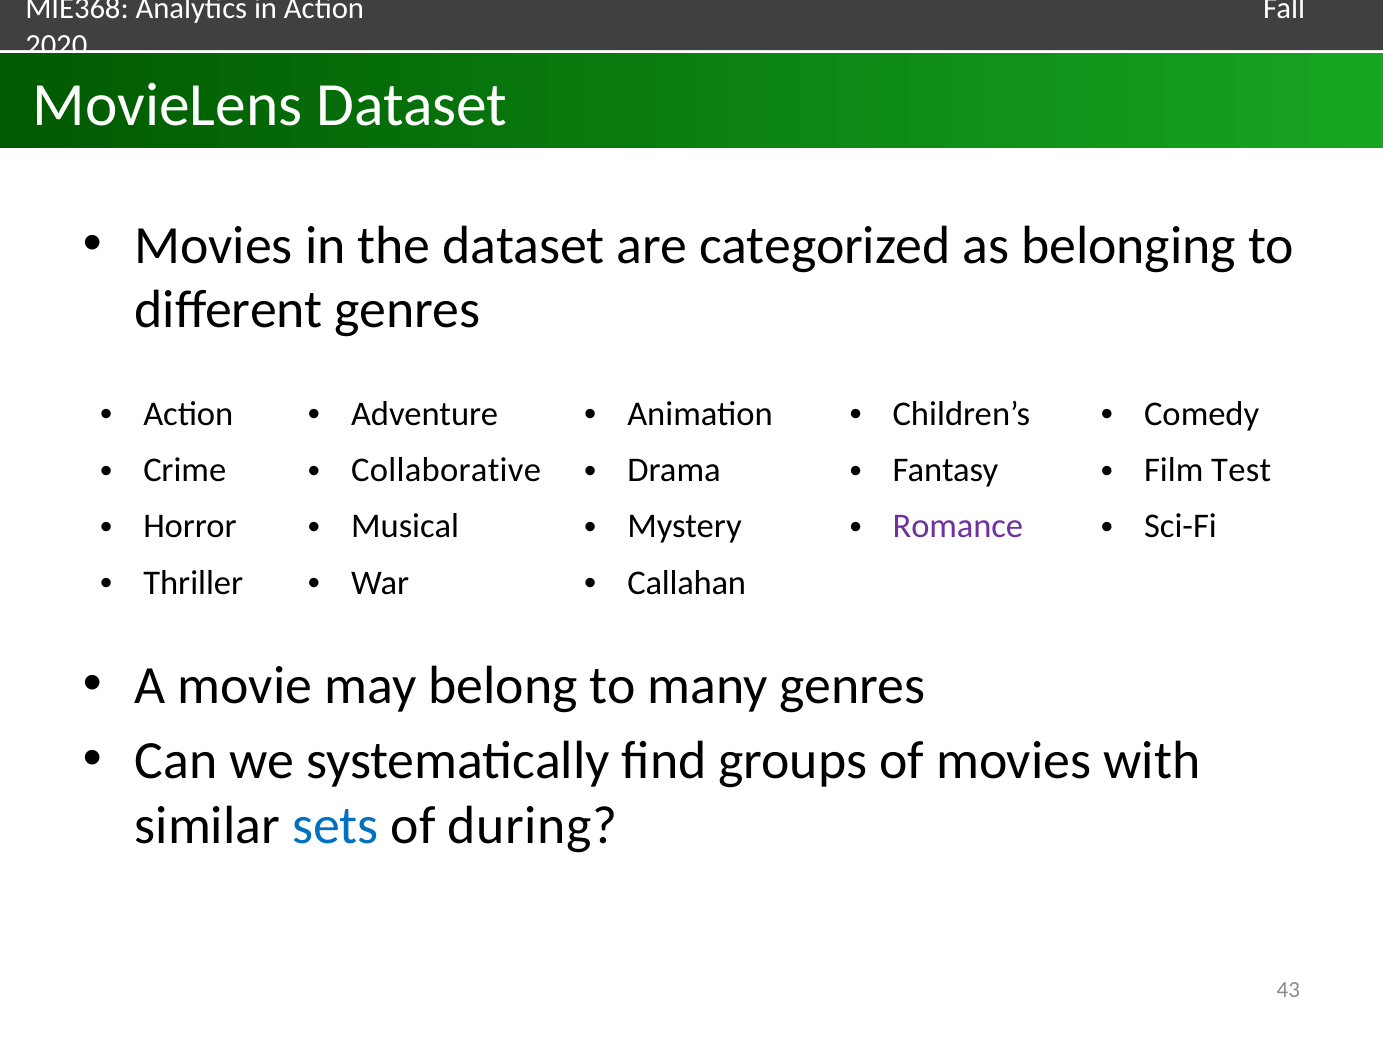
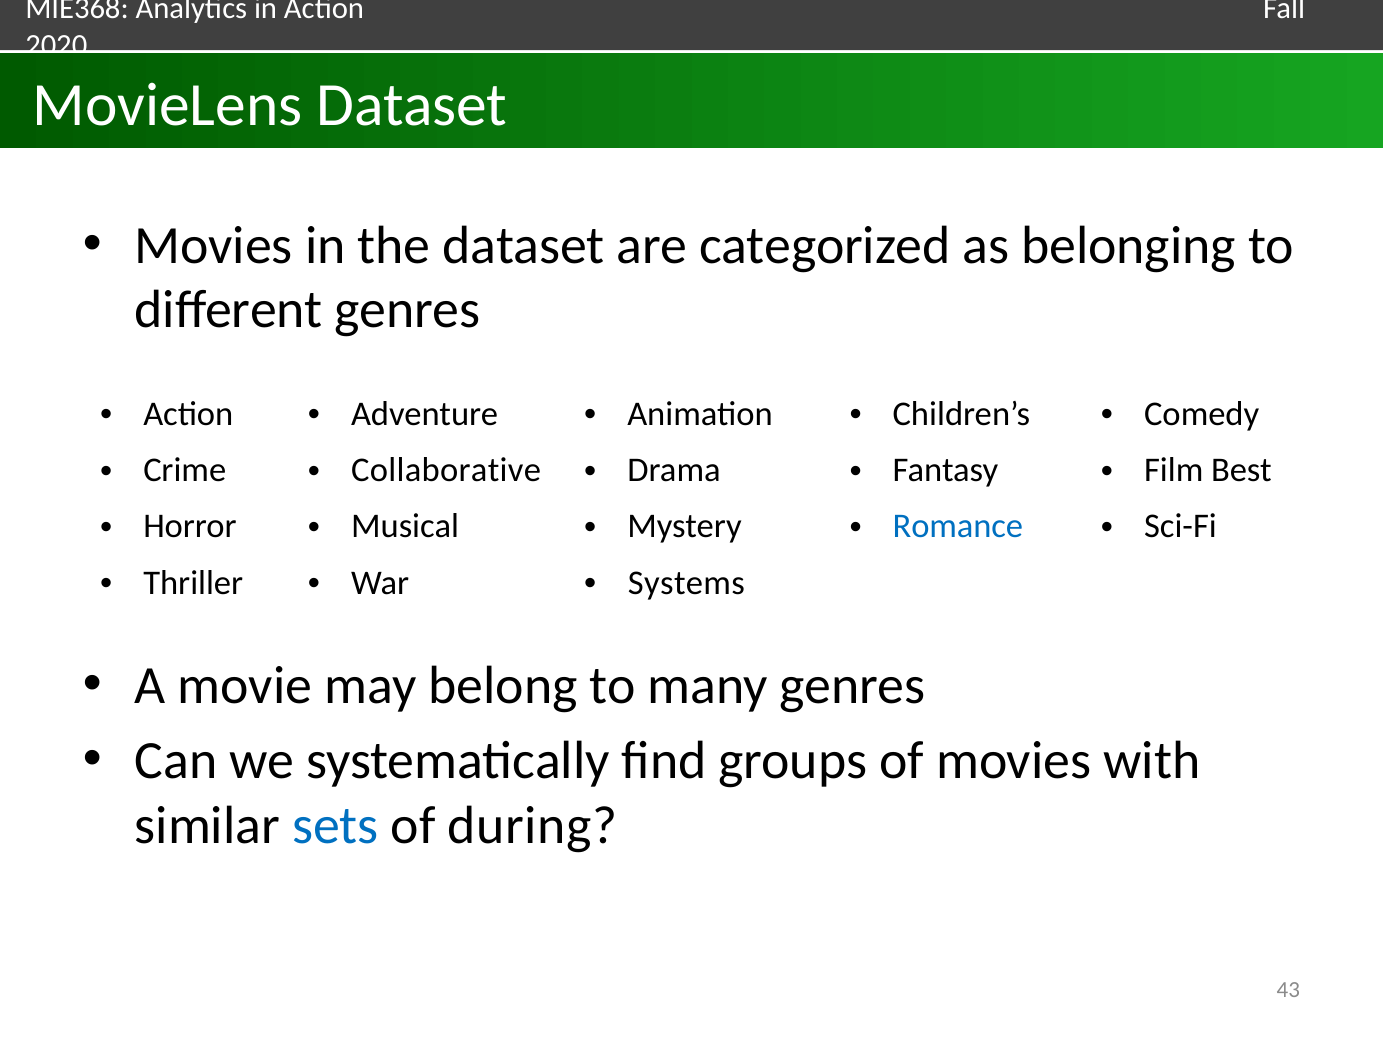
Test: Test -> Best
Romance colour: purple -> blue
Callahan: Callahan -> Systems
